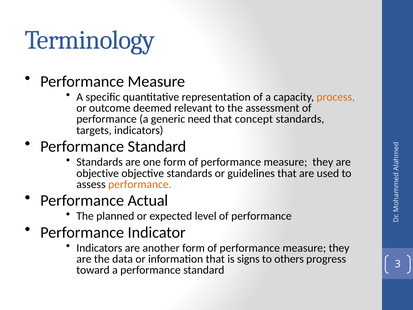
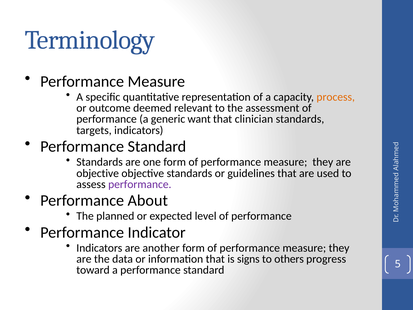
need: need -> want
concept: concept -> clinician
performance at (140, 184) colour: orange -> purple
Actual: Actual -> About
3: 3 -> 5
